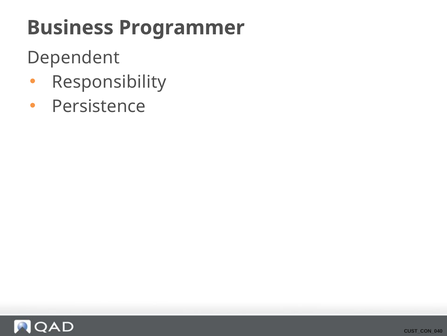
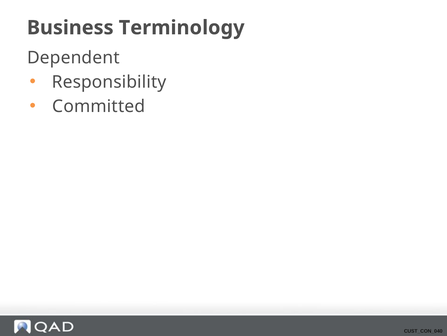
Programmer: Programmer -> Terminology
Persistence: Persistence -> Committed
